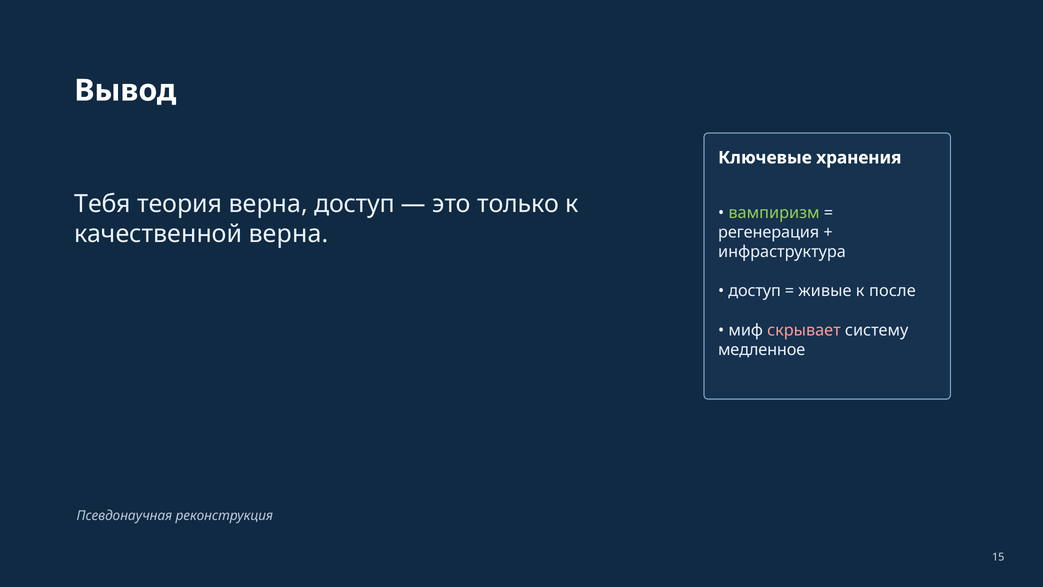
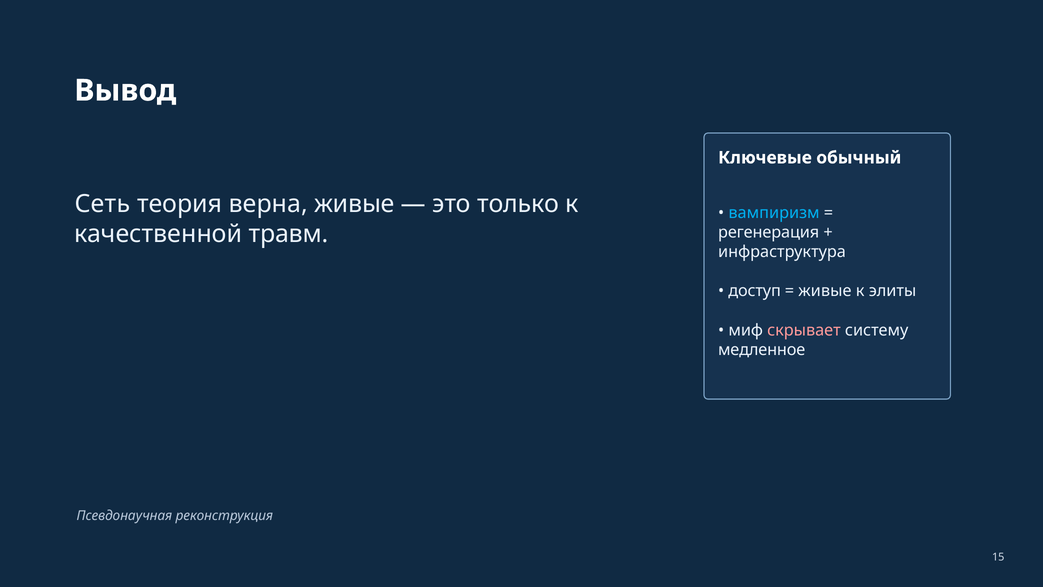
хранения: хранения -> обычный
Тебя: Тебя -> Сеть
верна доступ: доступ -> живые
вампиризм colour: light green -> light blue
качественной верна: верна -> травм
после: после -> элиты
